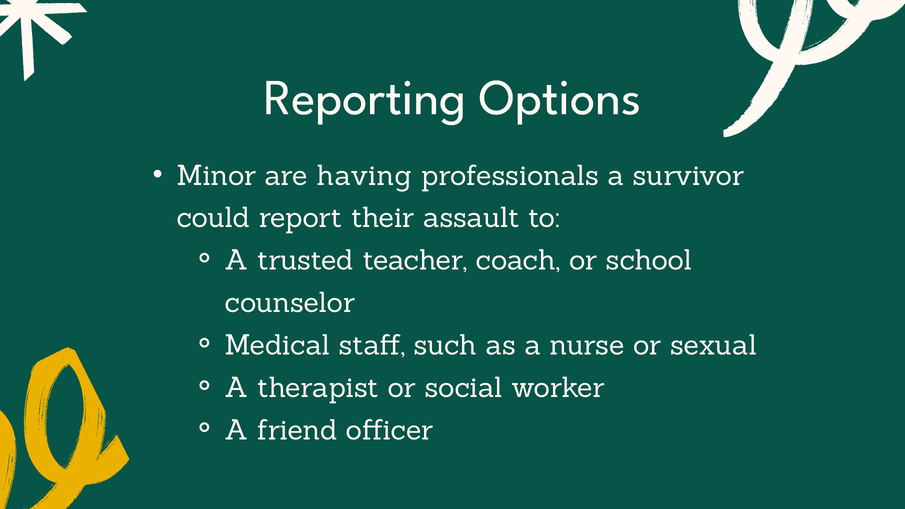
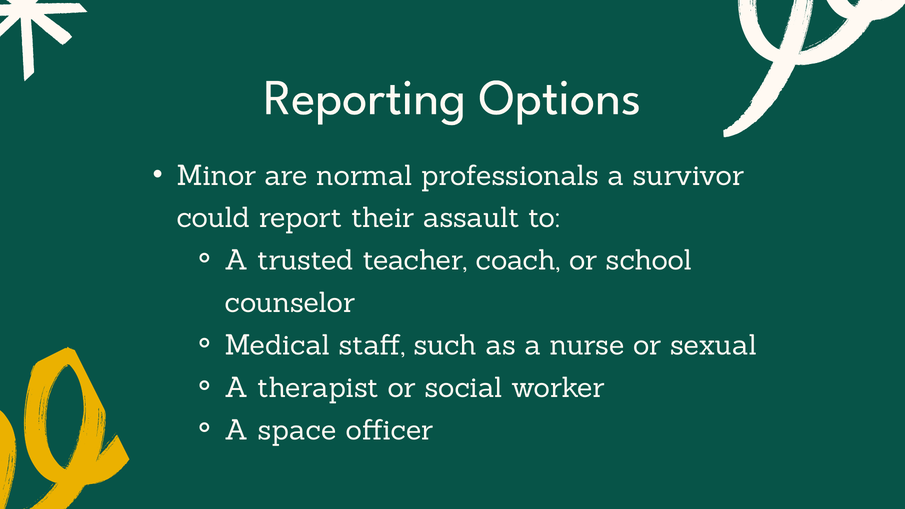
having: having -> normal
friend: friend -> space
